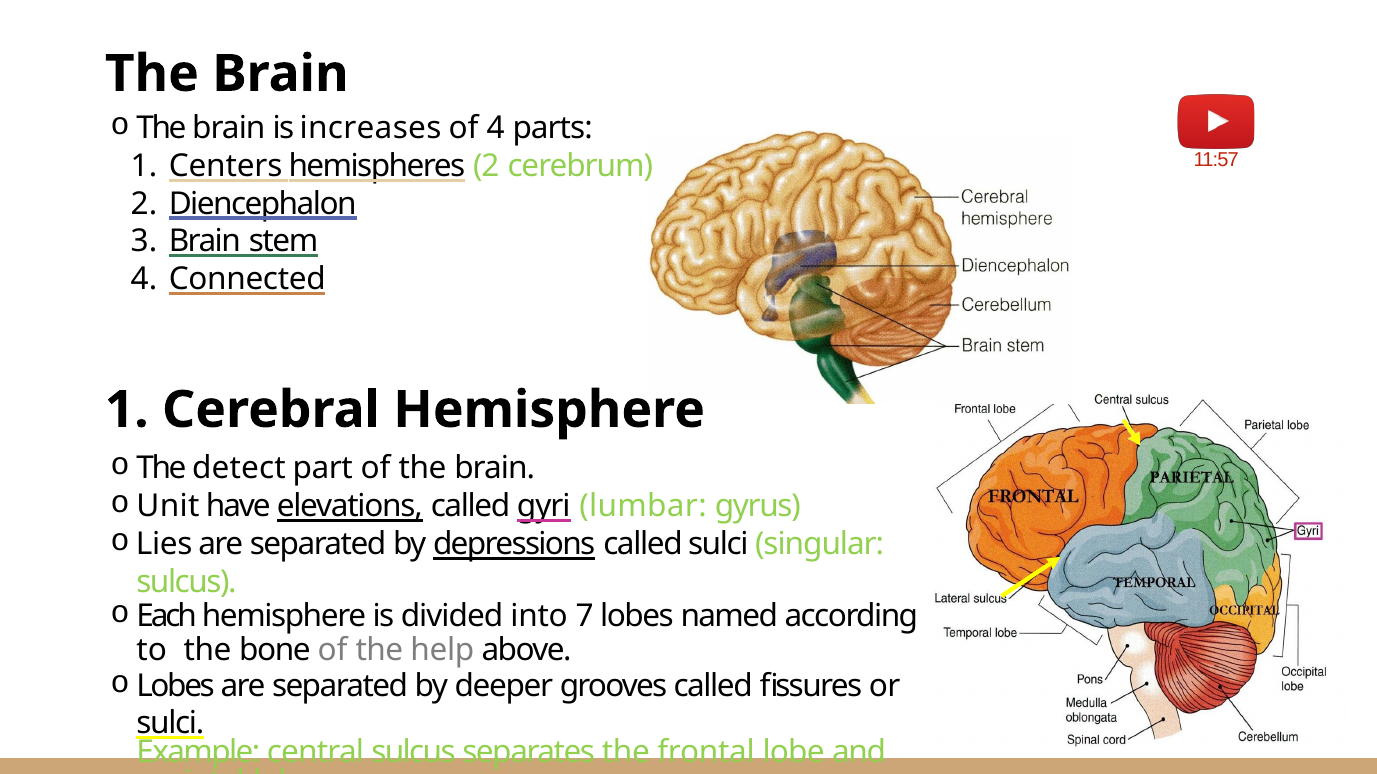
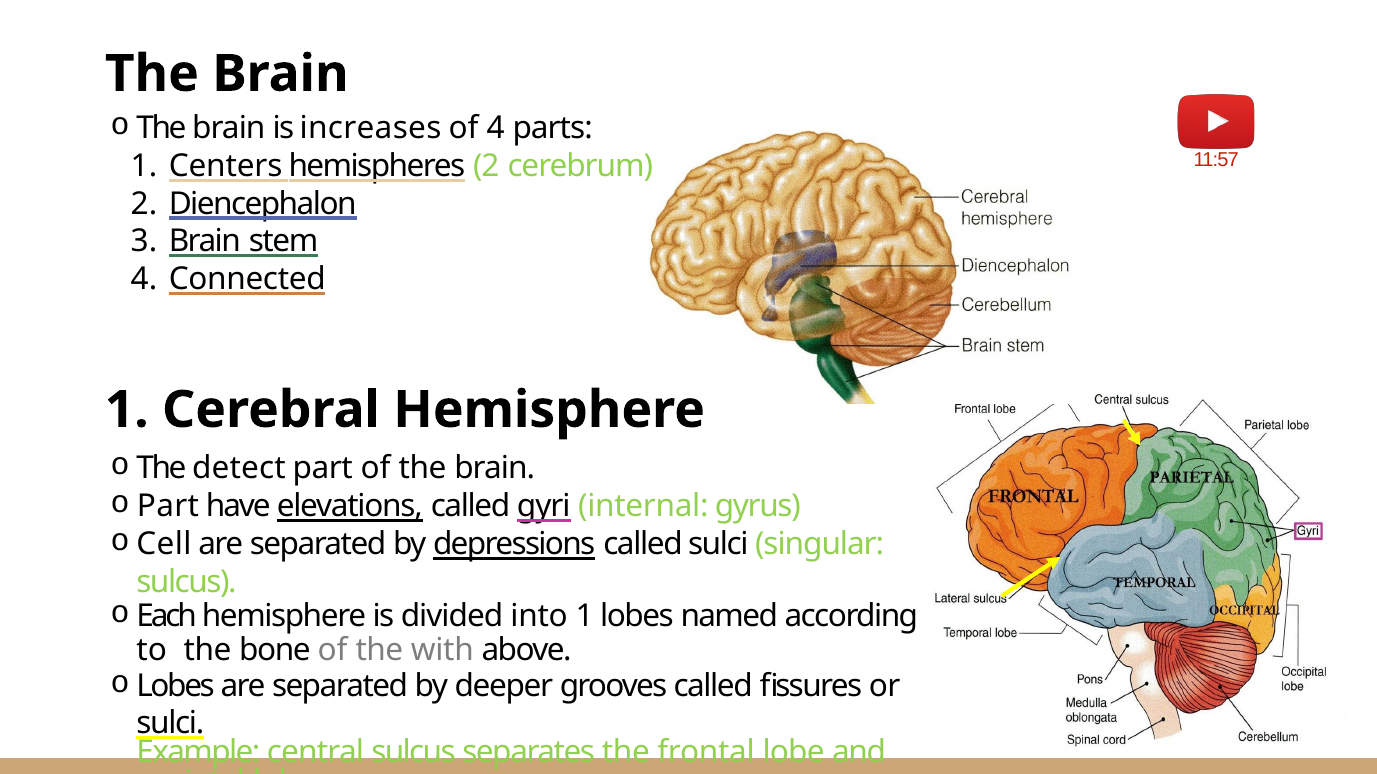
Unit at (168, 507): Unit -> Part
lumbar: lumbar -> internal
Lies: Lies -> Cell
into 7: 7 -> 1
help: help -> with
